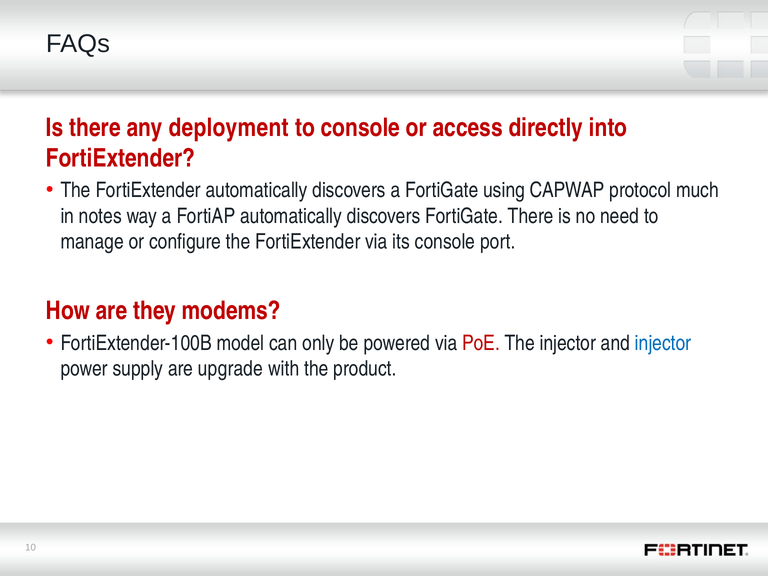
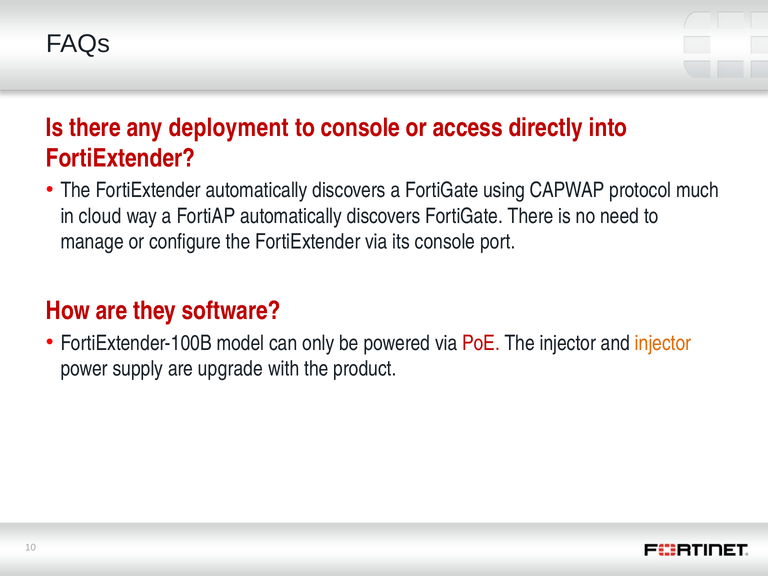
notes: notes -> cloud
modems: modems -> software
injector at (663, 343) colour: blue -> orange
